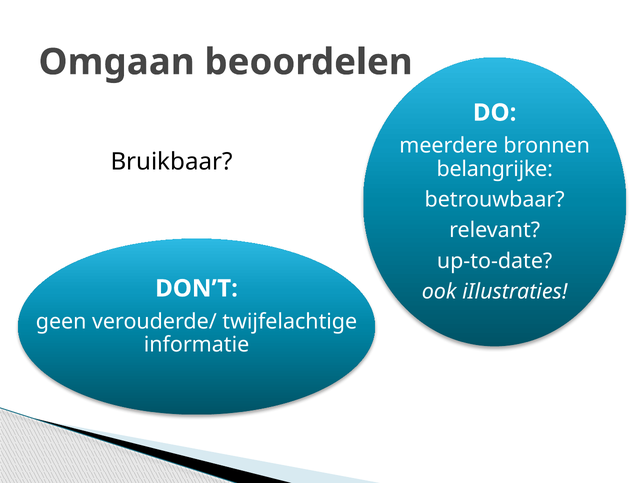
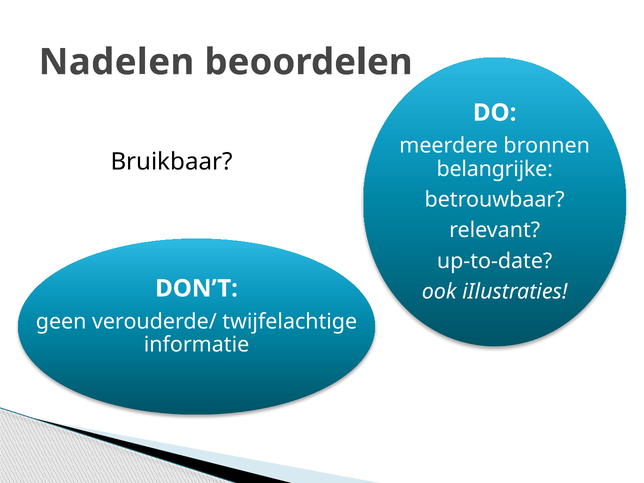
Omgaan: Omgaan -> Nadelen
